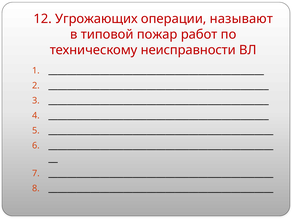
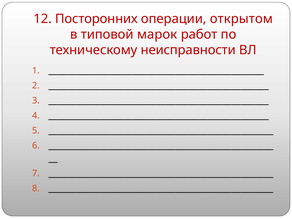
Угрожающих: Угрожающих -> Посторонних
называют: называют -> открытом
пожар: пожар -> марок
